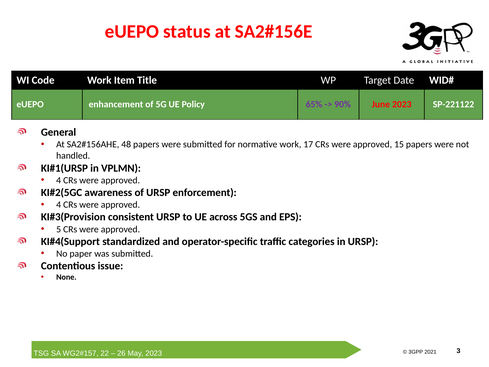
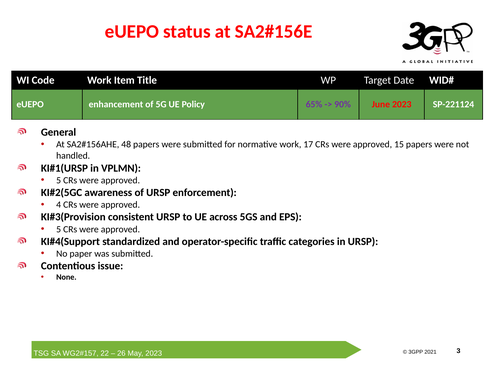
SP-221122: SP-221122 -> SP-221124
4 at (59, 180): 4 -> 5
